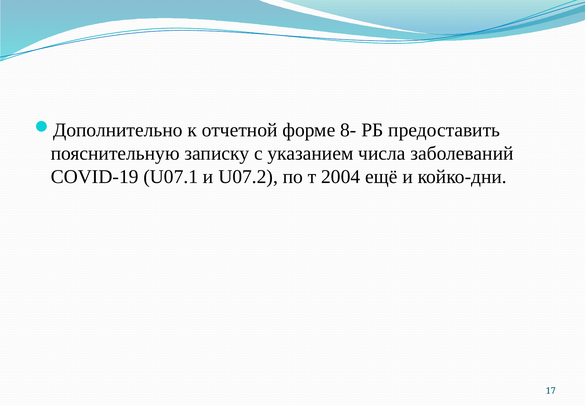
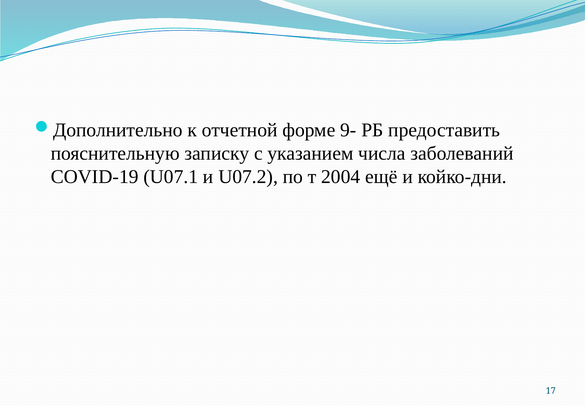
8-: 8- -> 9-
